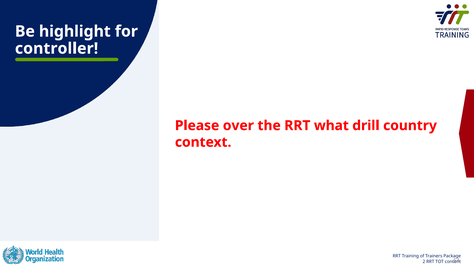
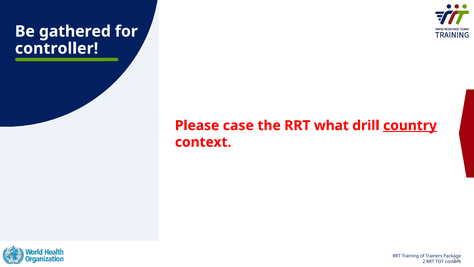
highlight: highlight -> gathered
over: over -> case
country underline: none -> present
